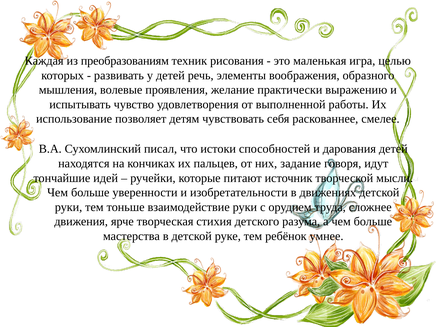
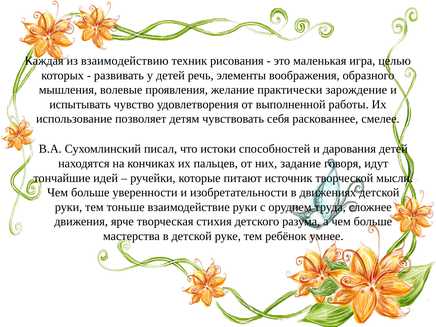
преобразованиям: преобразованиям -> взаимодействию
выражению: выражению -> зарождение
